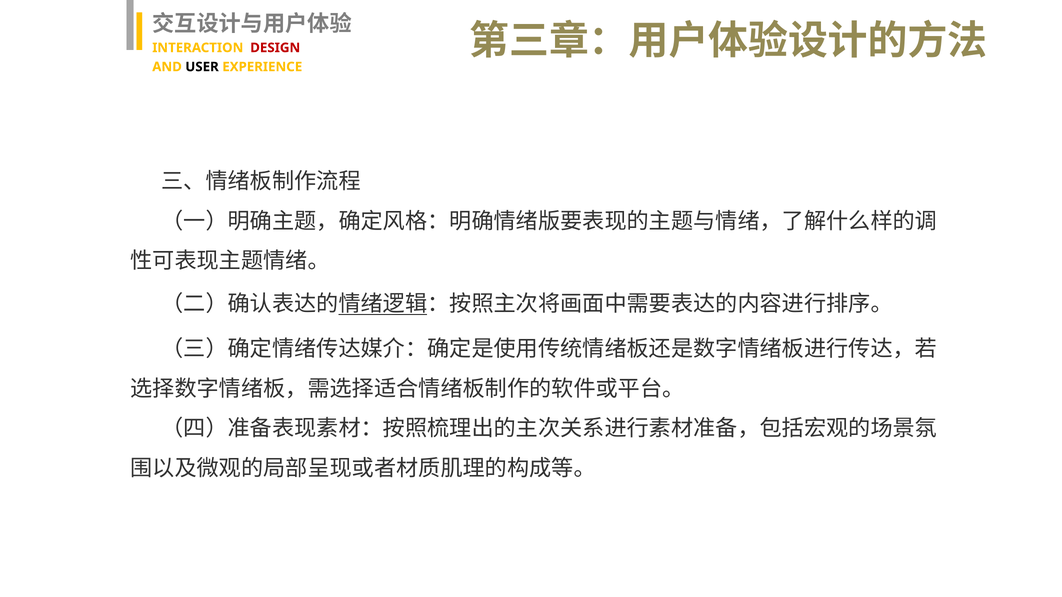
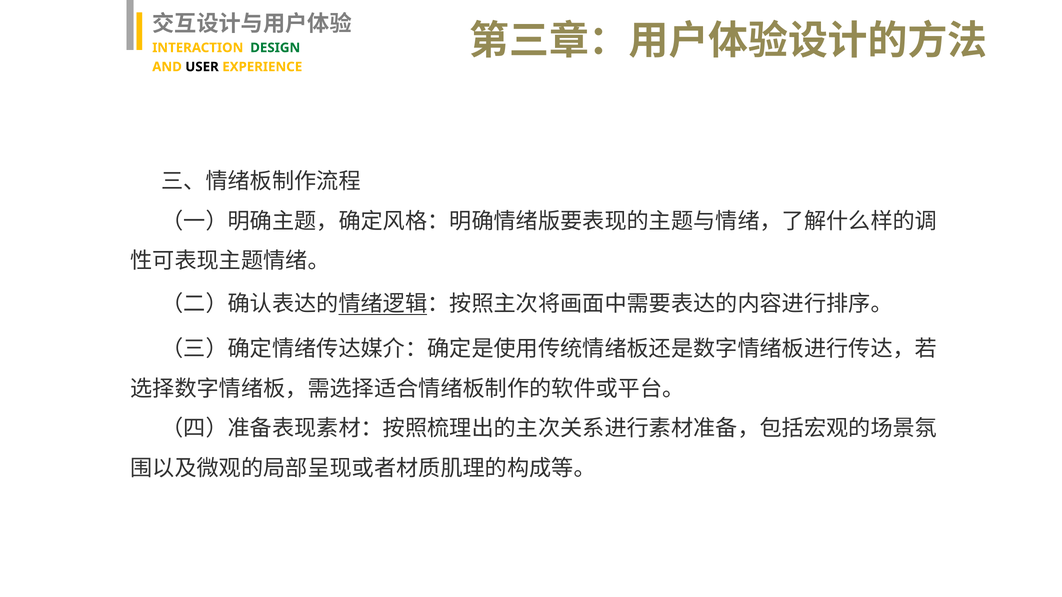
DESIGN colour: red -> green
